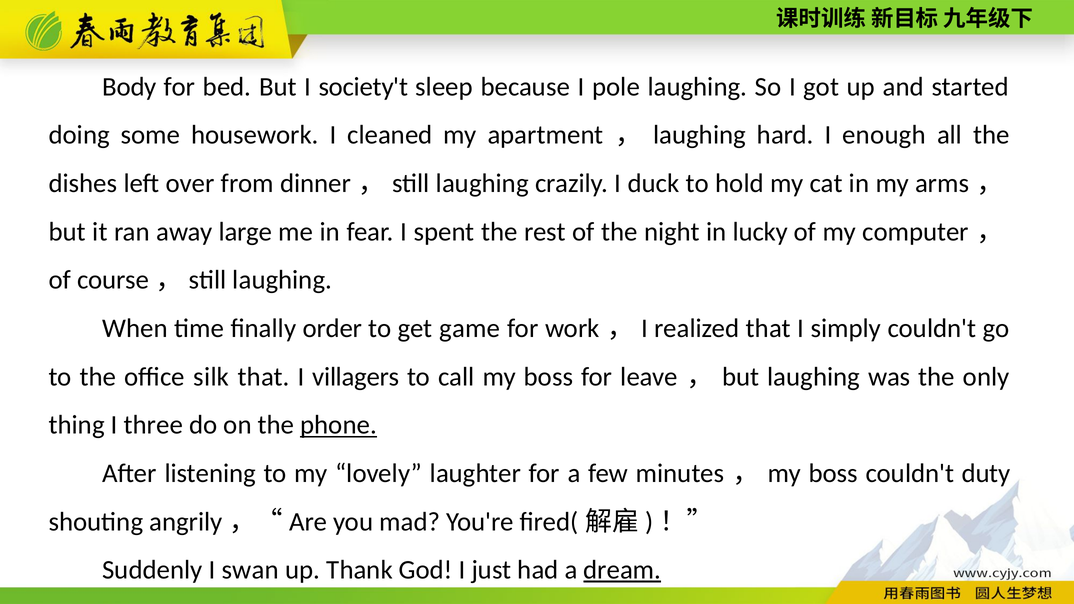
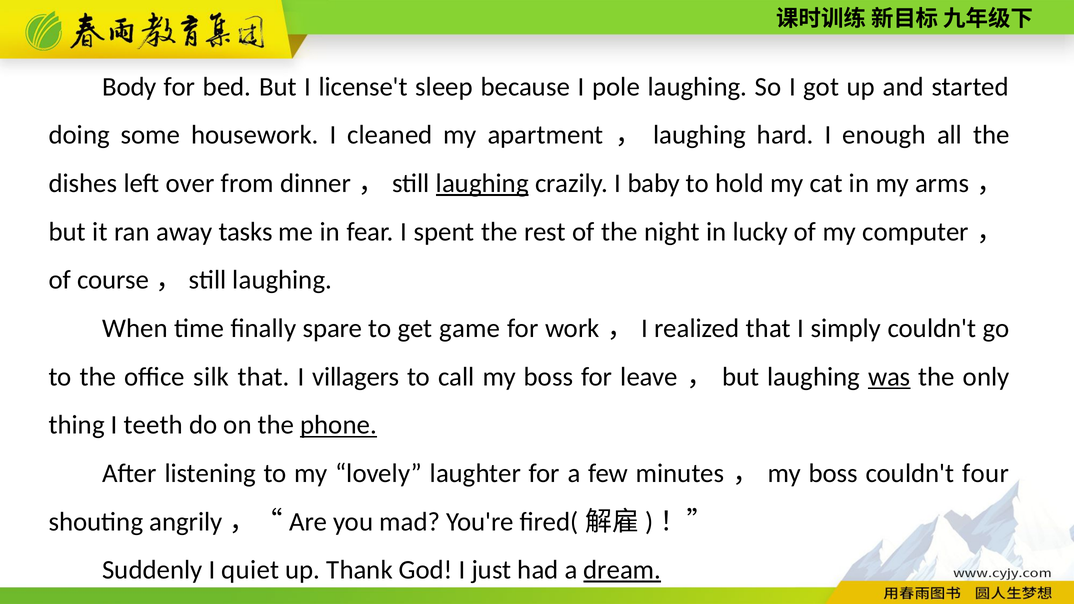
society't: society't -> license't
laughing at (482, 183) underline: none -> present
duck: duck -> baby
large: large -> tasks
order: order -> spare
was underline: none -> present
three: three -> teeth
duty: duty -> four
swan: swan -> quiet
